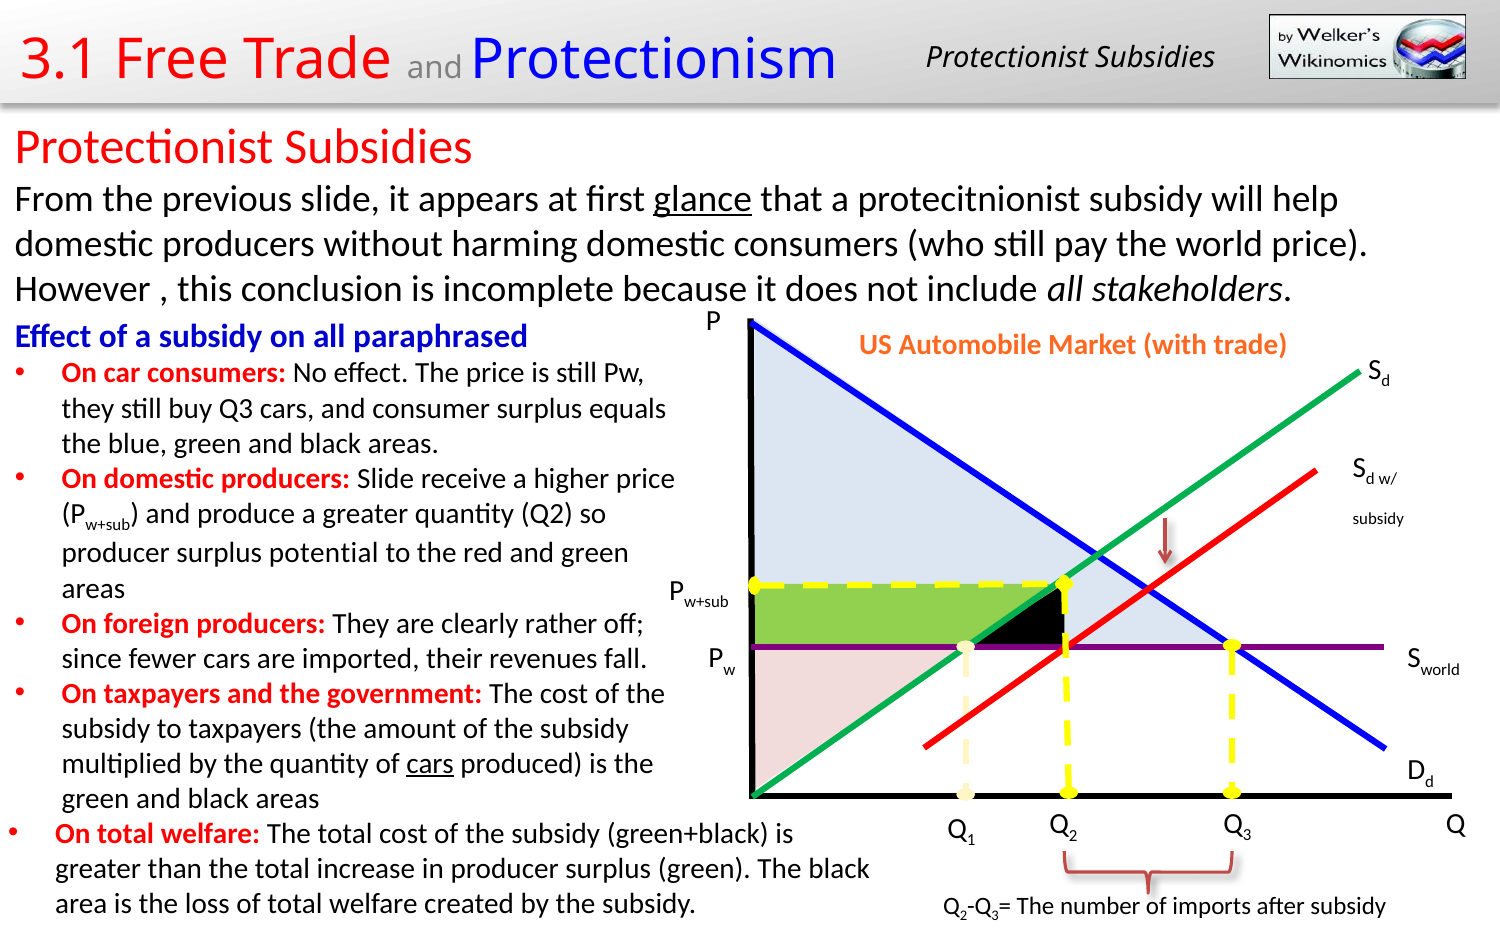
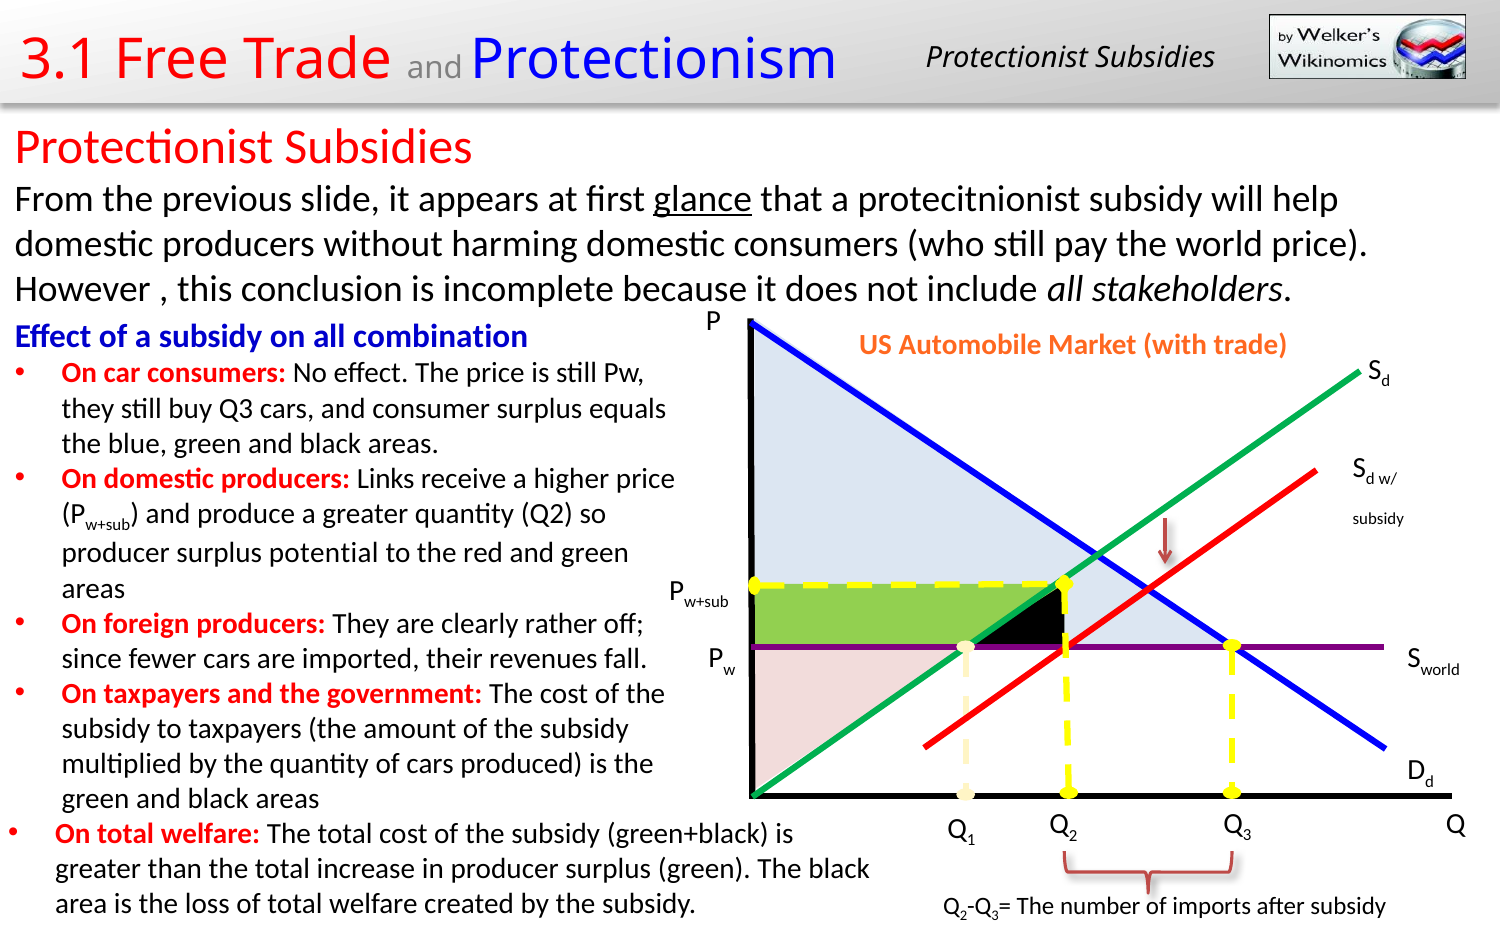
paraphrased: paraphrased -> combination
producers Slide: Slide -> Links
cars at (430, 763) underline: present -> none
